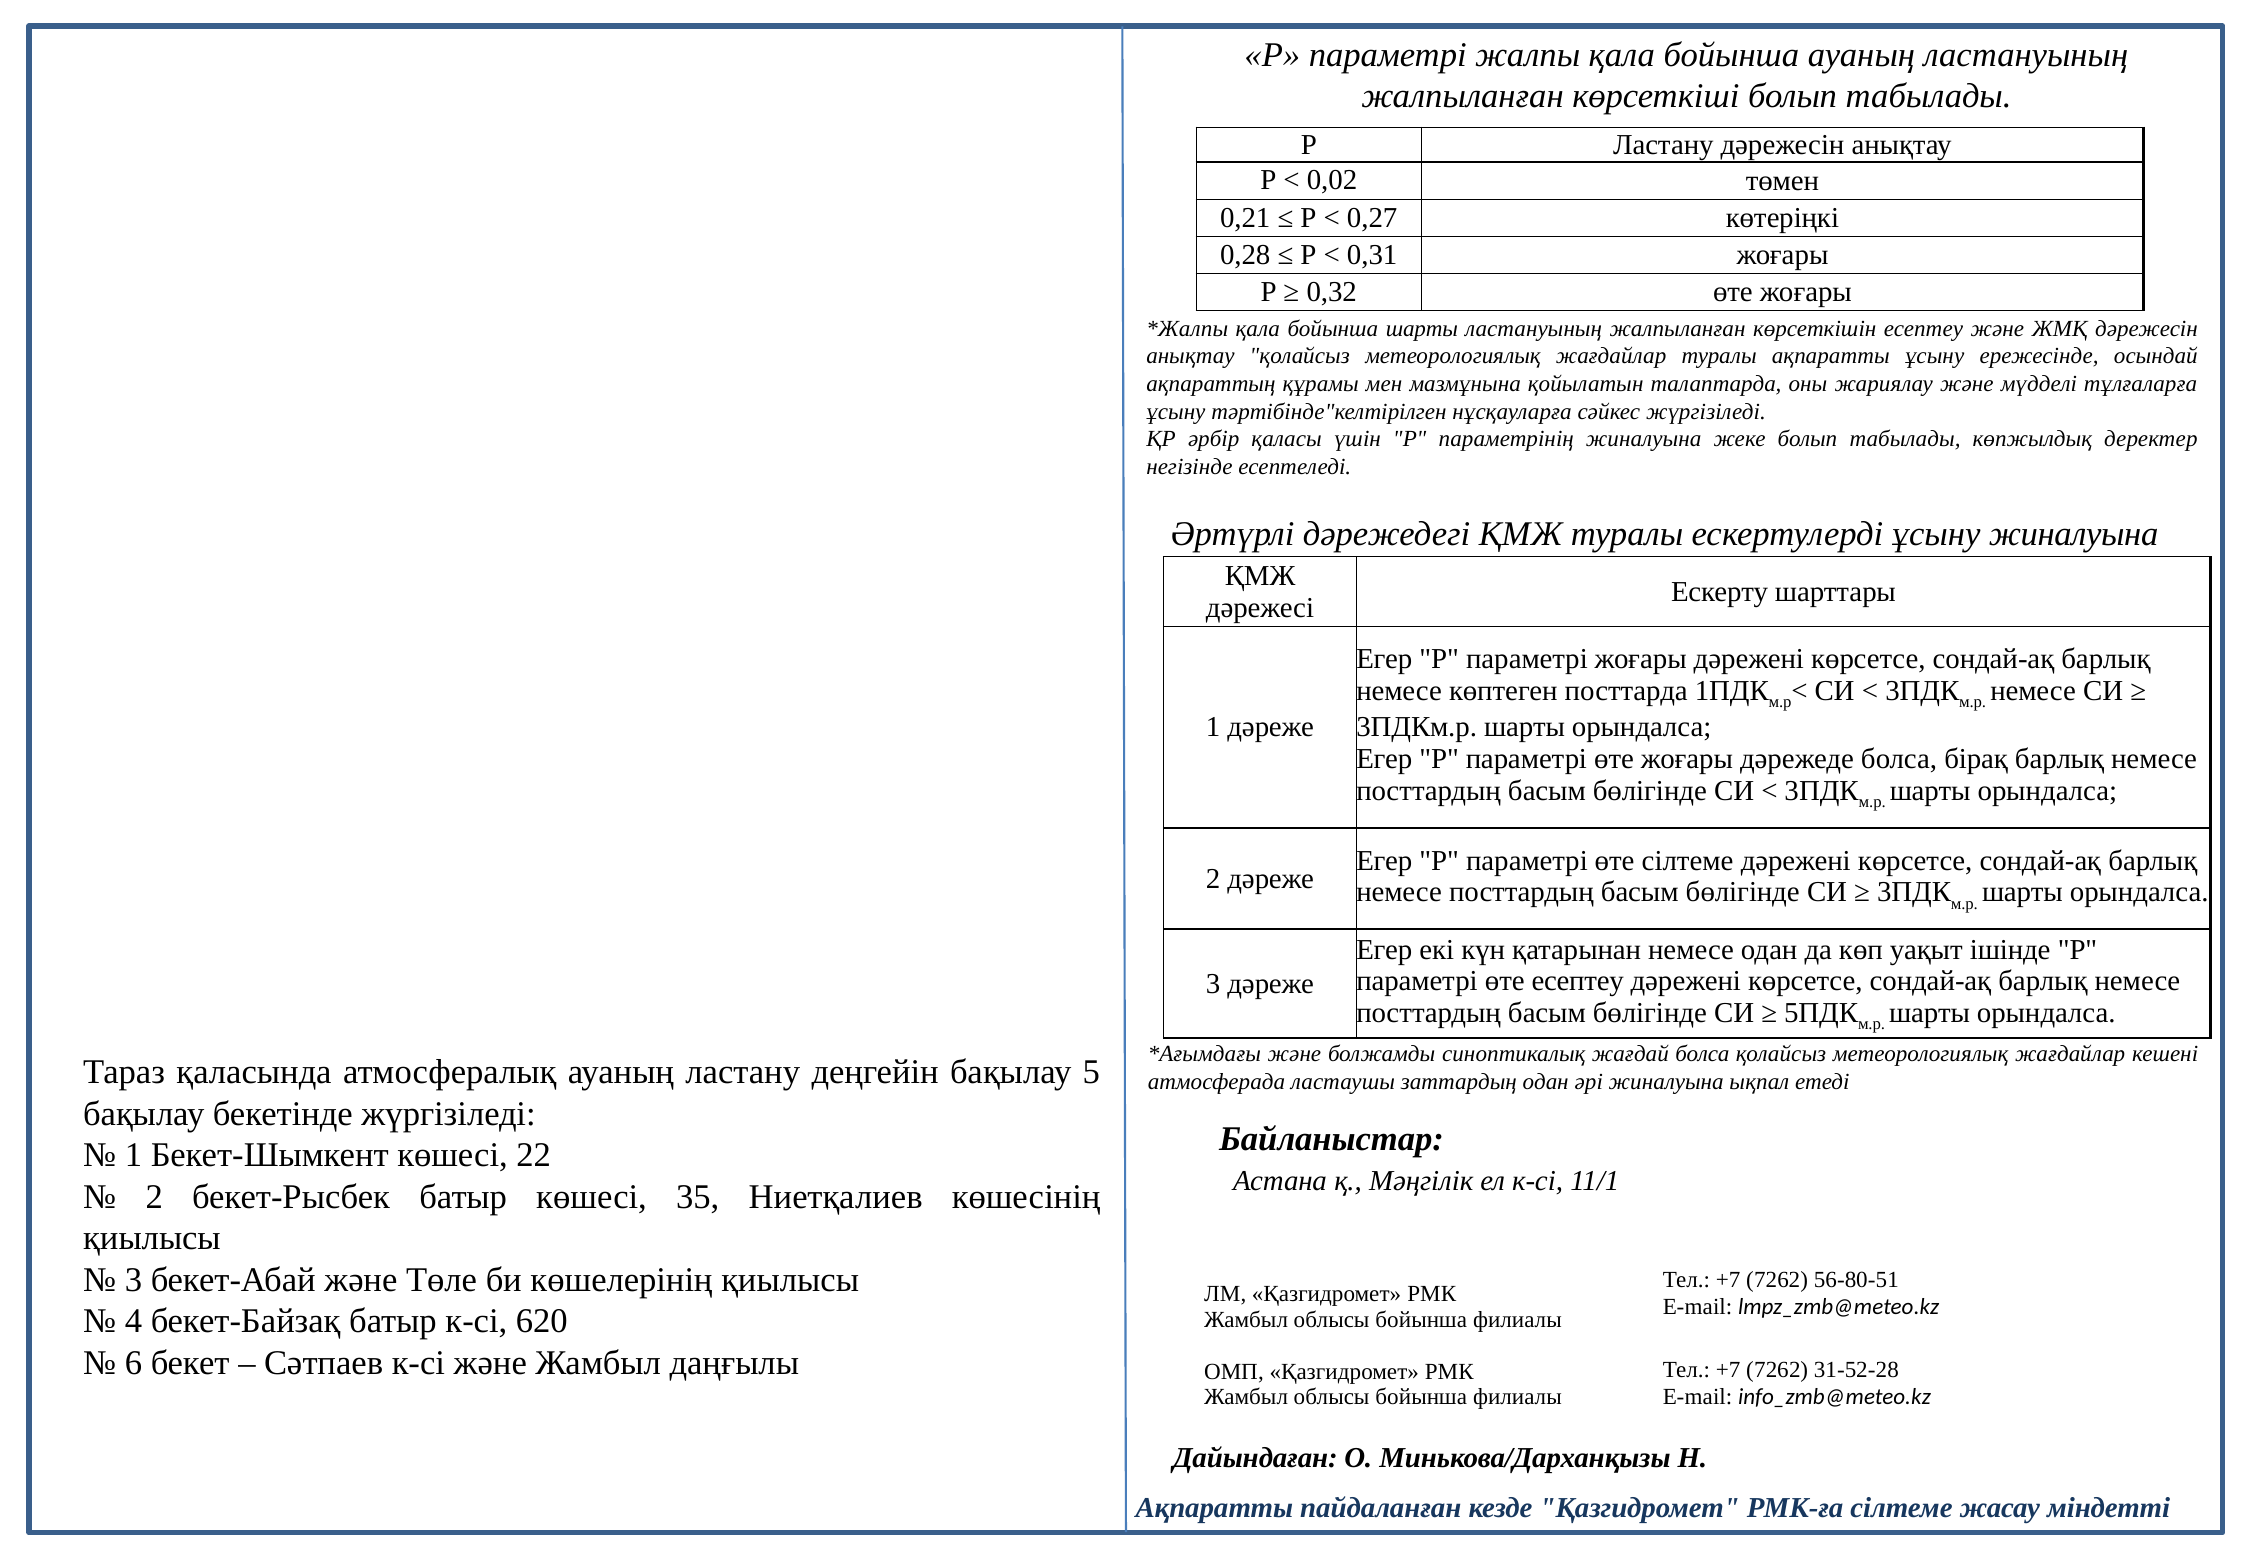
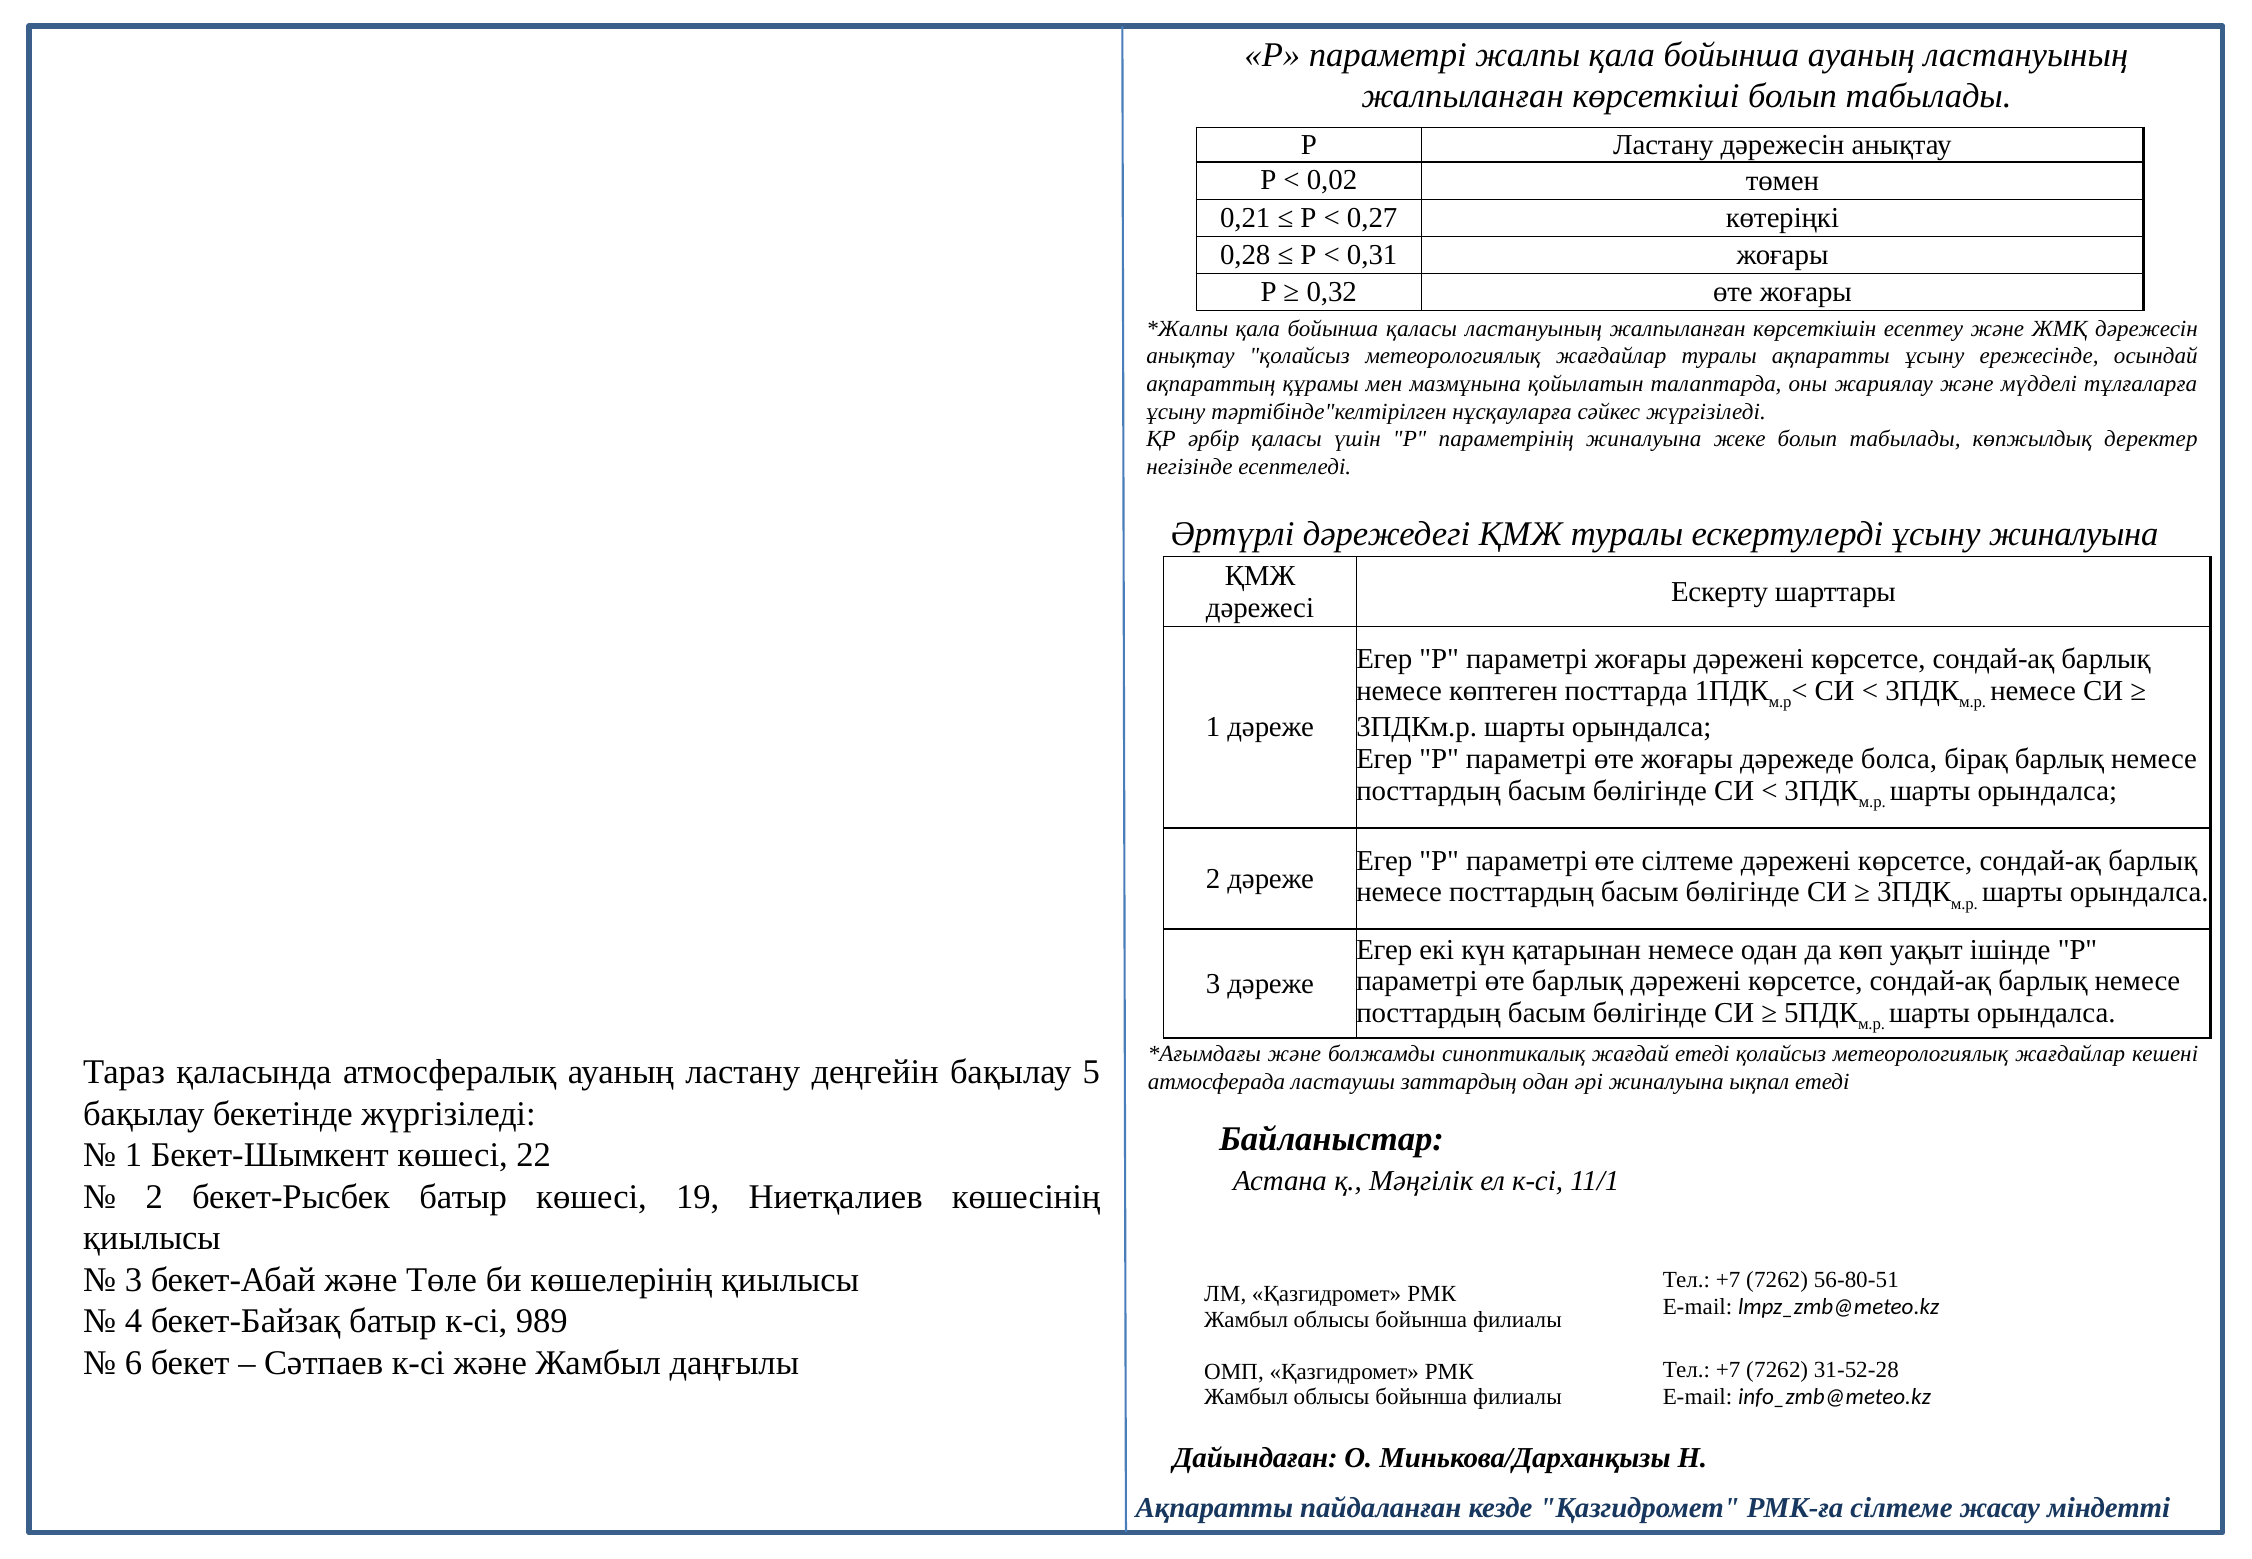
бойынша шарты: шарты -> қаласы
өте есептеу: есептеу -> барлық
жағдай болса: болса -> етеді
35: 35 -> 19
620: 620 -> 989
